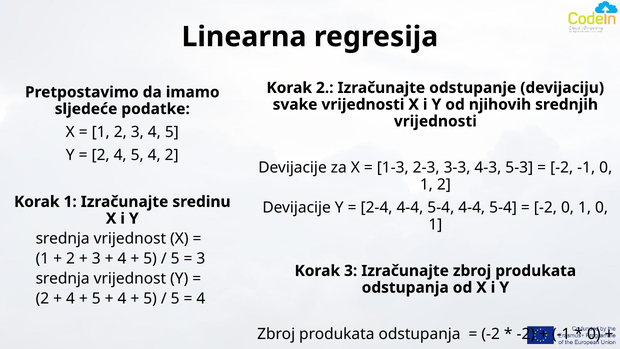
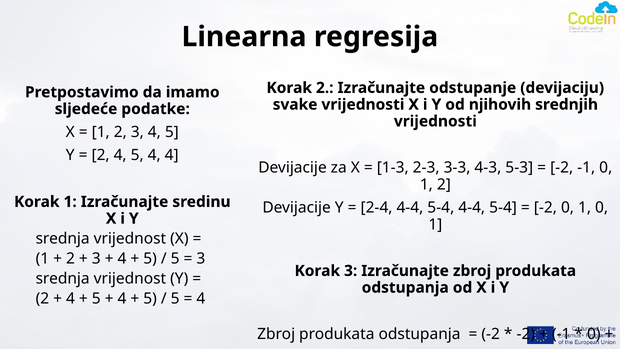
4 2: 2 -> 4
